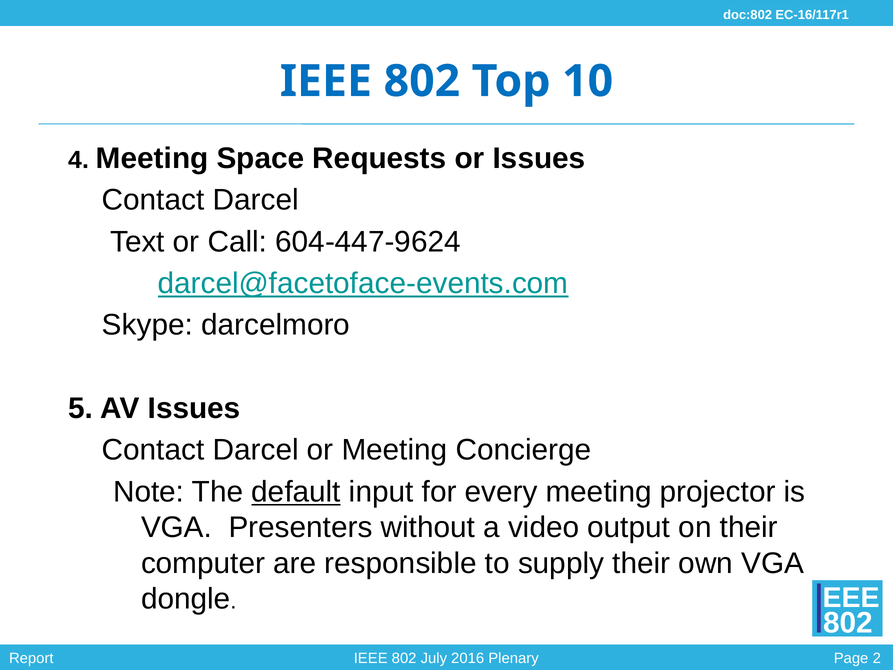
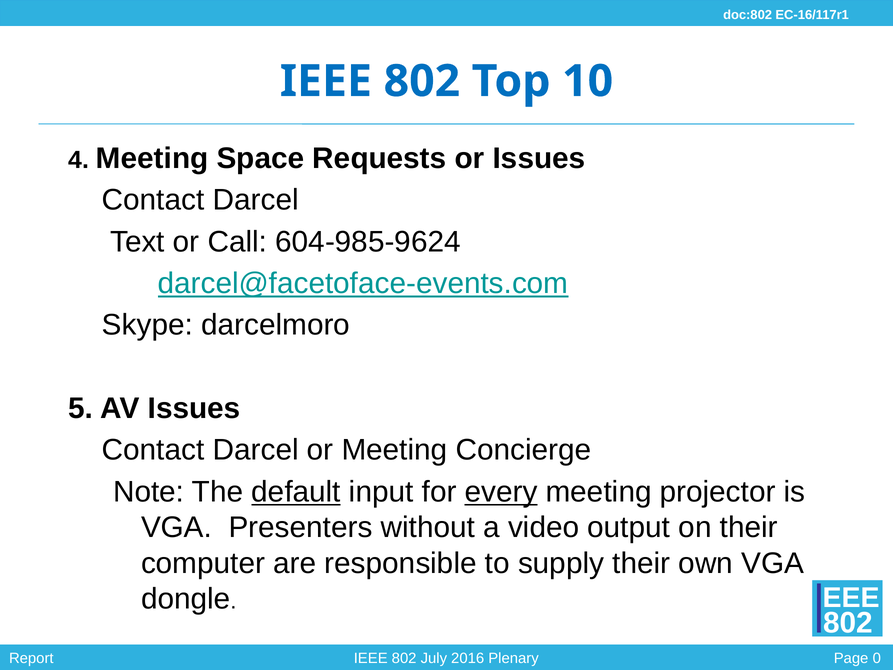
604-447-9624: 604-447-9624 -> 604-985-9624
every underline: none -> present
2: 2 -> 0
